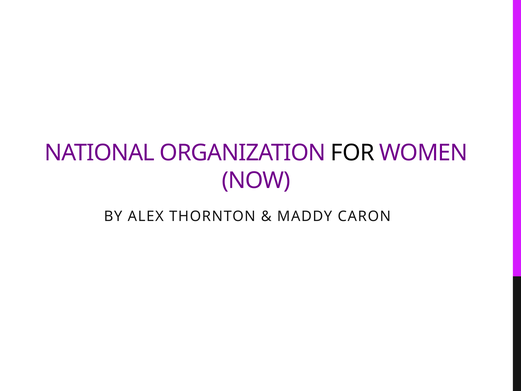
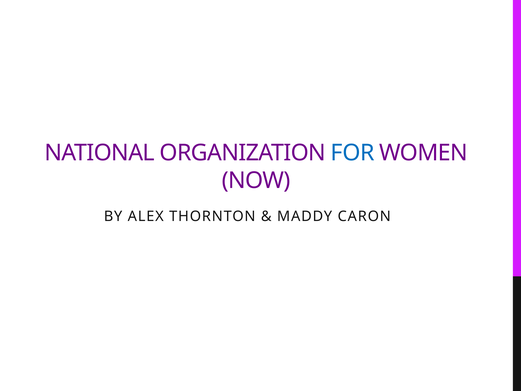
FOR colour: black -> blue
